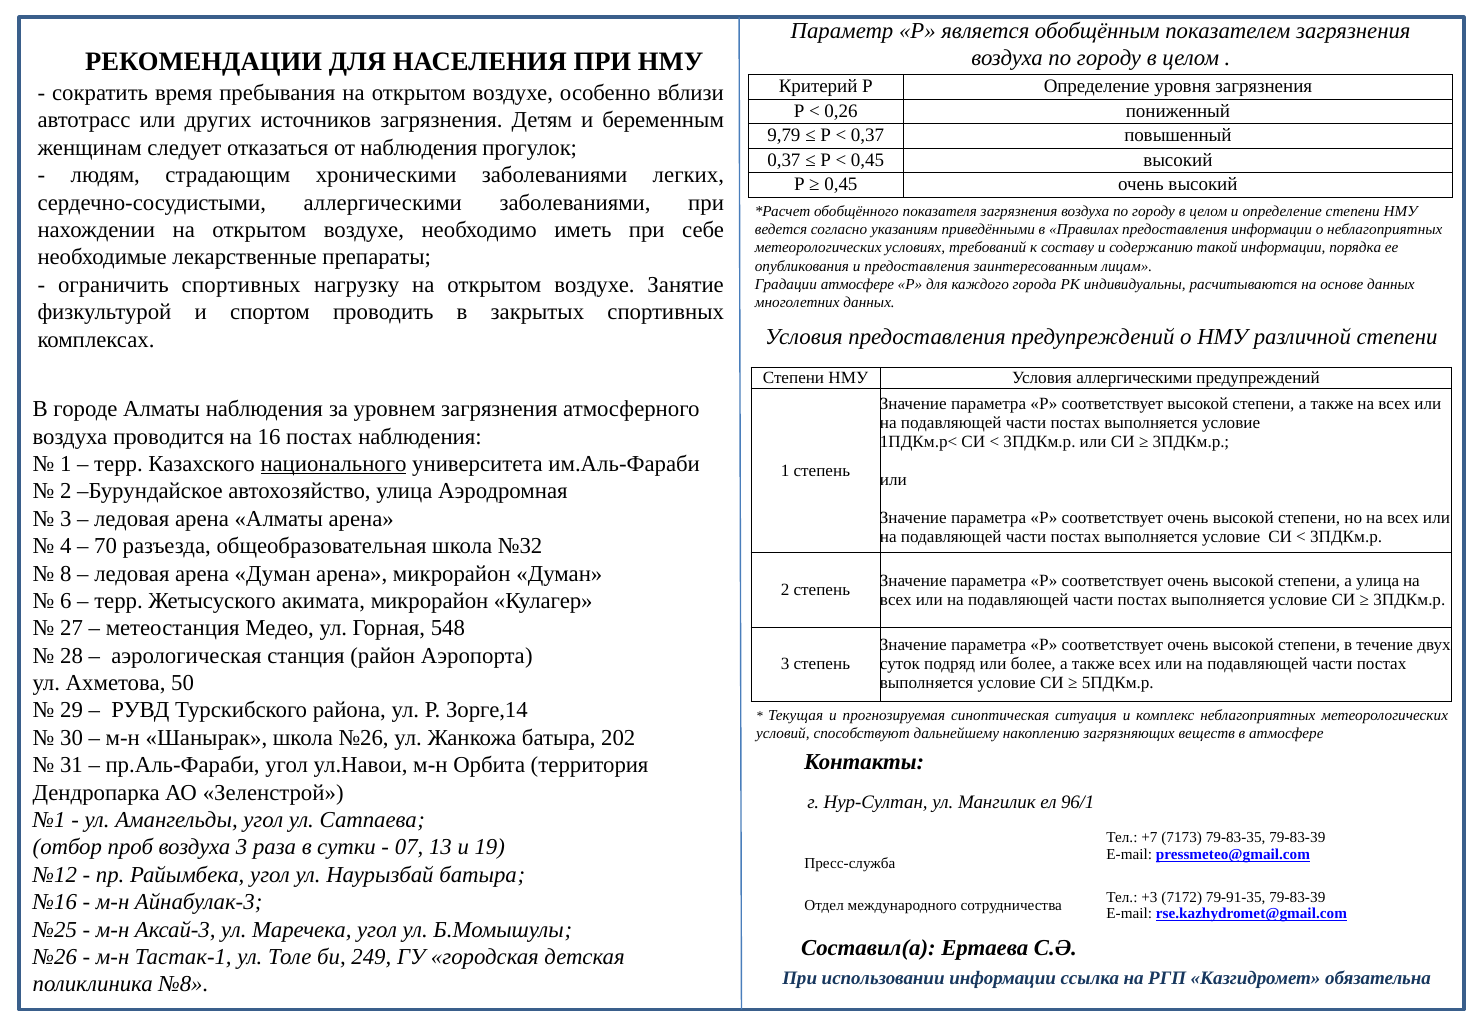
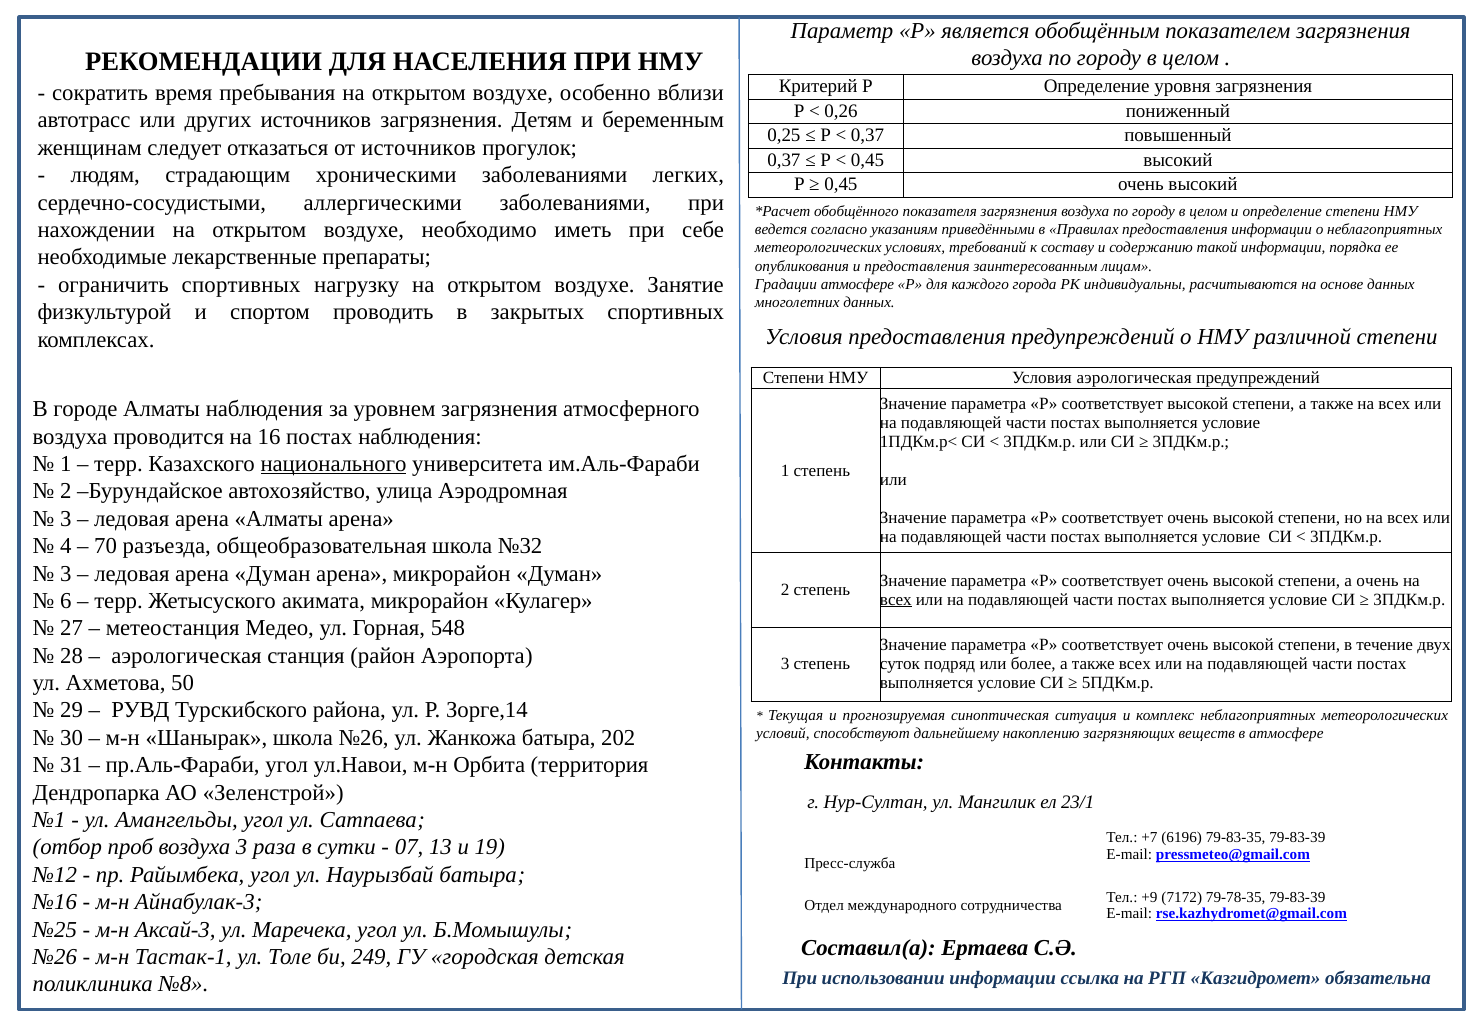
9,79: 9,79 -> 0,25
от наблюдения: наблюдения -> источников
Условия аллергическими: аллергическими -> аэрологическая
8 at (66, 573): 8 -> 3
а улица: улица -> очень
всех at (896, 599) underline: none -> present
96/1: 96/1 -> 23/1
7173: 7173 -> 6196
+3: +3 -> +9
79-91-35: 79-91-35 -> 79-78-35
